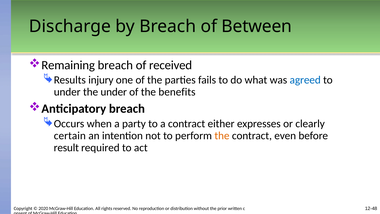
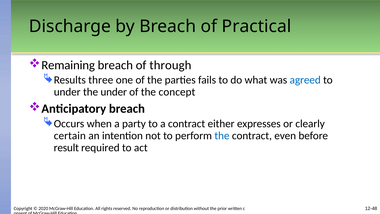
Between: Between -> Practical
received: received -> through
injury: injury -> three
benefits: benefits -> concept
the at (222, 135) colour: orange -> blue
